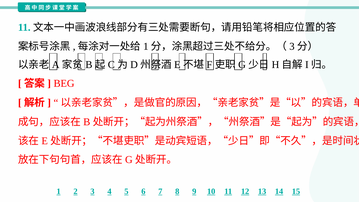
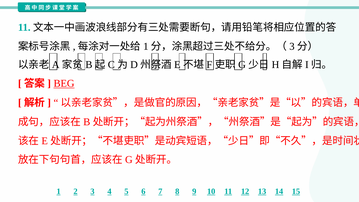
BEG underline: none -> present
